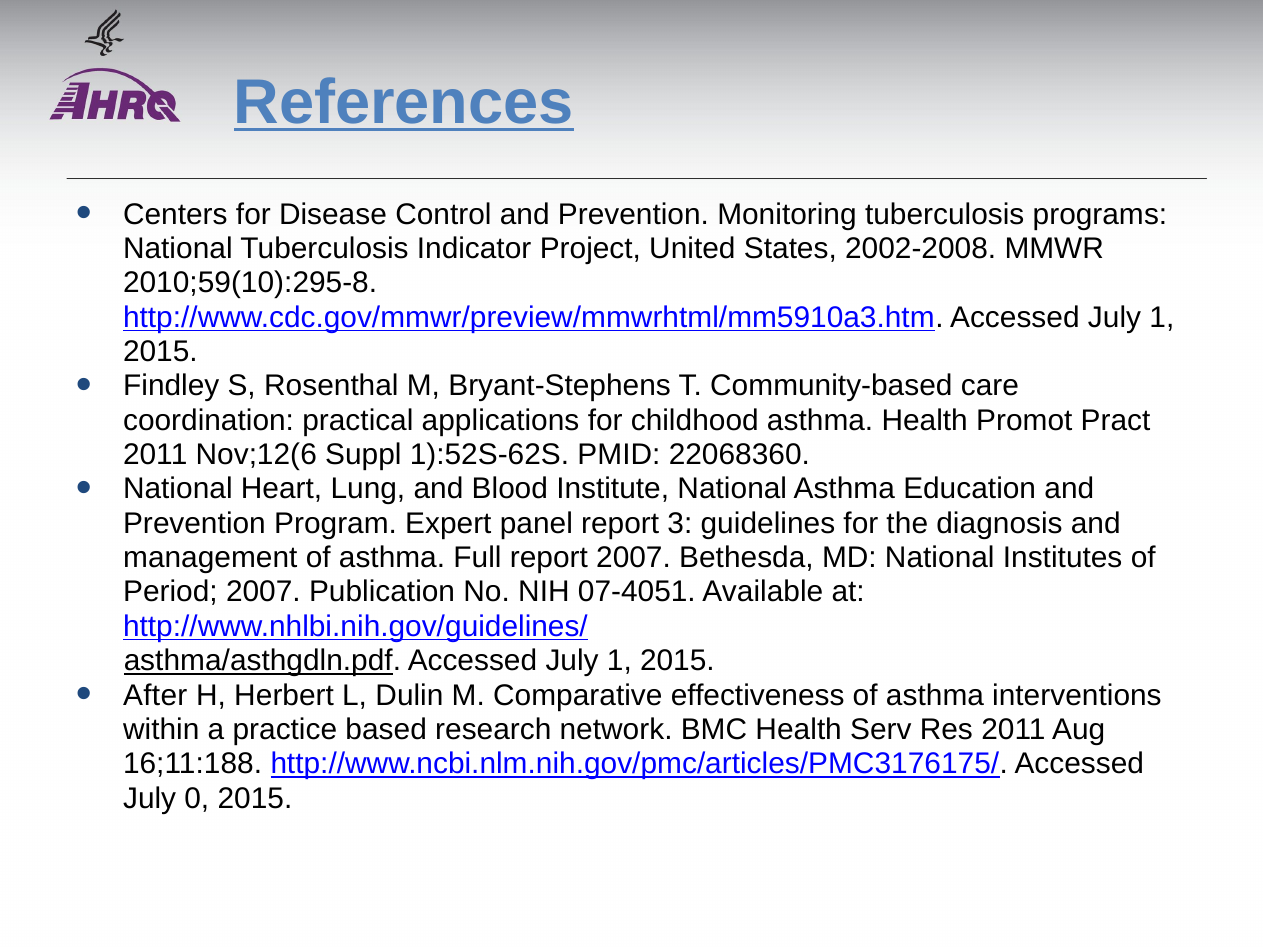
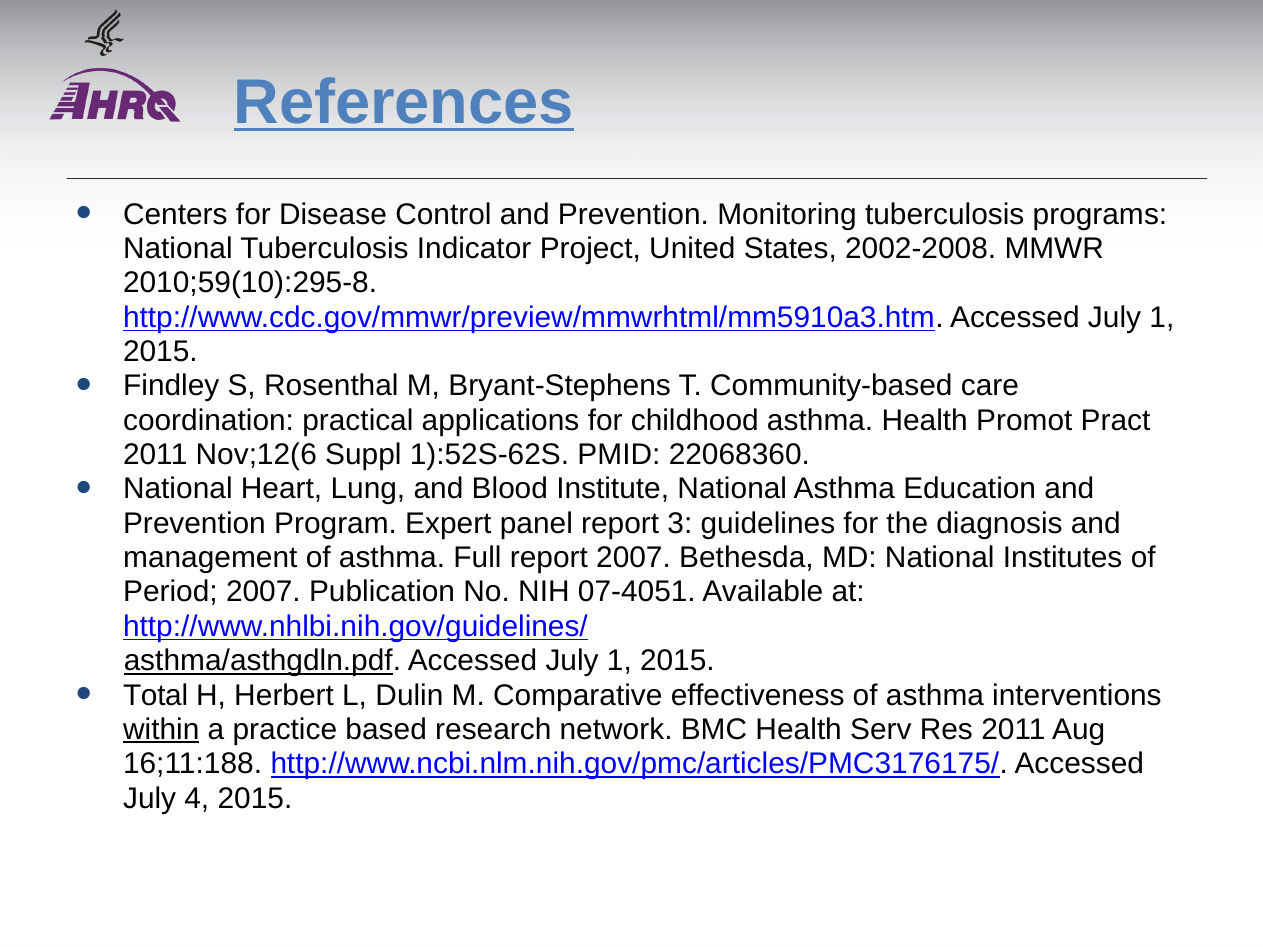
After: After -> Total
within underline: none -> present
0: 0 -> 4
